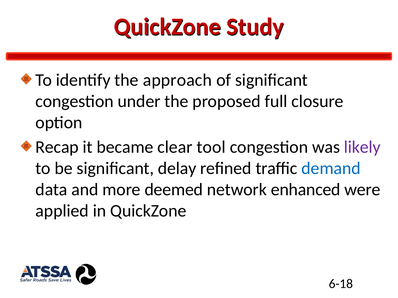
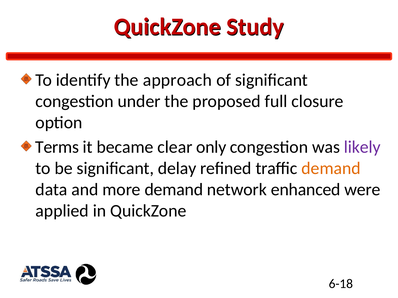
Recap: Recap -> Terms
tool: tool -> only
demand at (331, 169) colour: blue -> orange
more deemed: deemed -> demand
